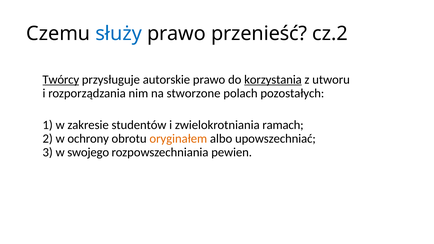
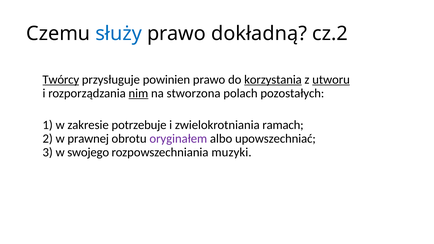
przenieść: przenieść -> dokładną
autorskie: autorskie -> powinien
utworu underline: none -> present
nim underline: none -> present
stworzone: stworzone -> stworzona
studentów: studentów -> potrzebuje
ochrony: ochrony -> prawnej
oryginałem colour: orange -> purple
pewien: pewien -> muzyki
